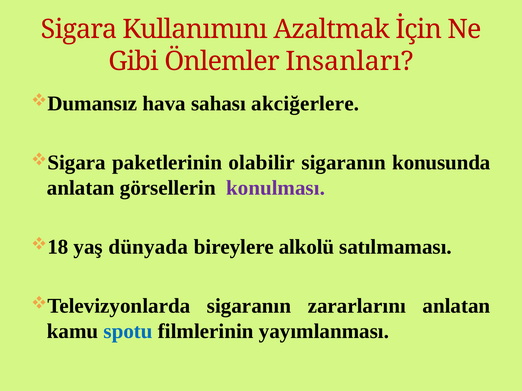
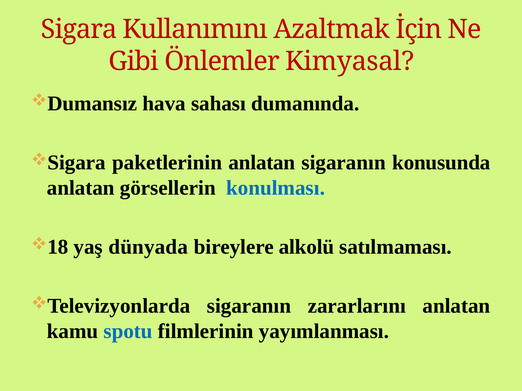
Insanları: Insanları -> Kimyasal
akciğerlere: akciğerlere -> dumanında
paketlerinin olabilir: olabilir -> anlatan
konulması colour: purple -> blue
